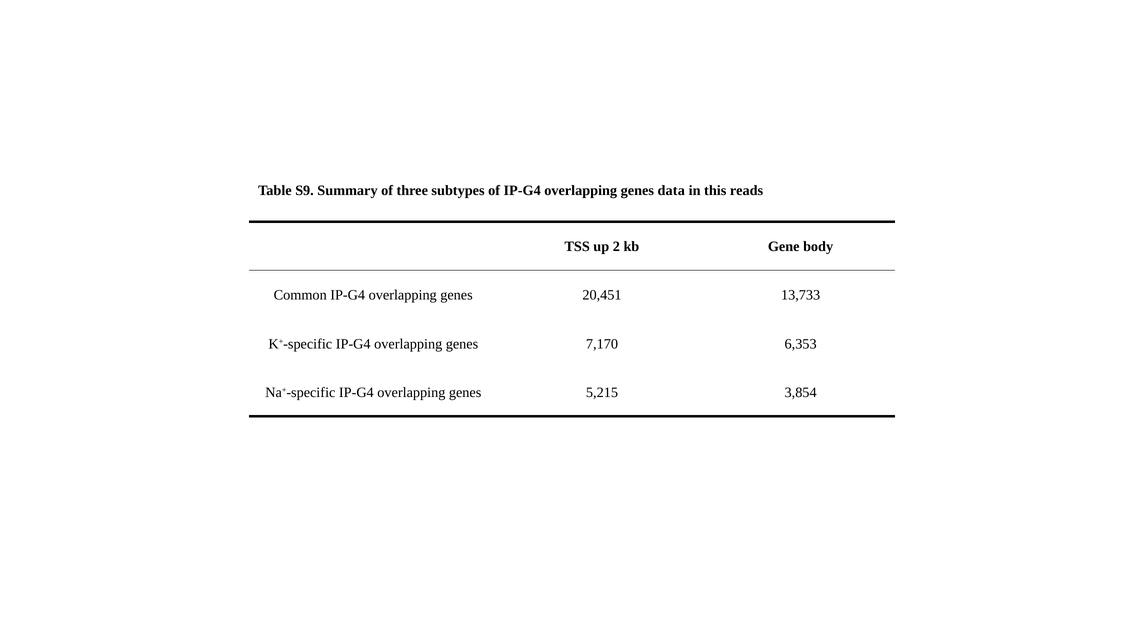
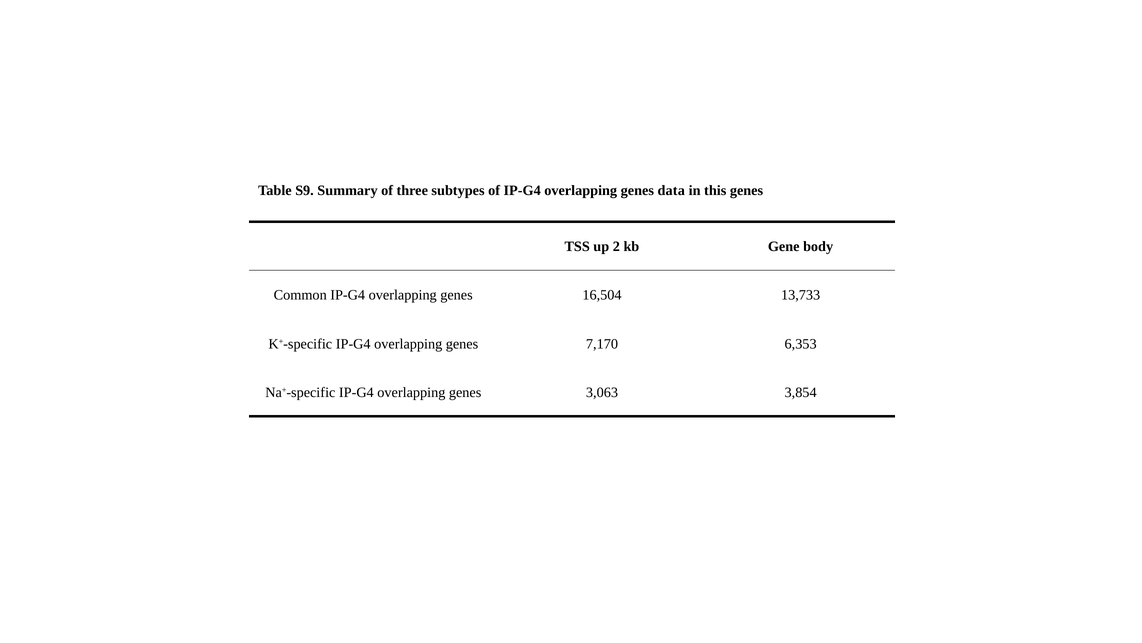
this reads: reads -> genes
20,451: 20,451 -> 16,504
5,215: 5,215 -> 3,063
